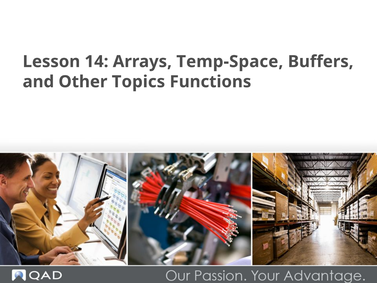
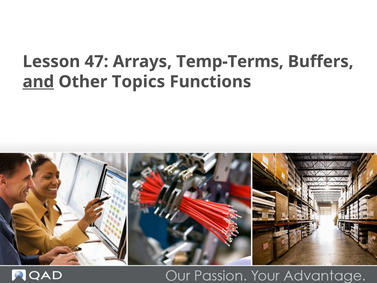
14: 14 -> 47
Temp-Space: Temp-Space -> Temp-Terms
and underline: none -> present
